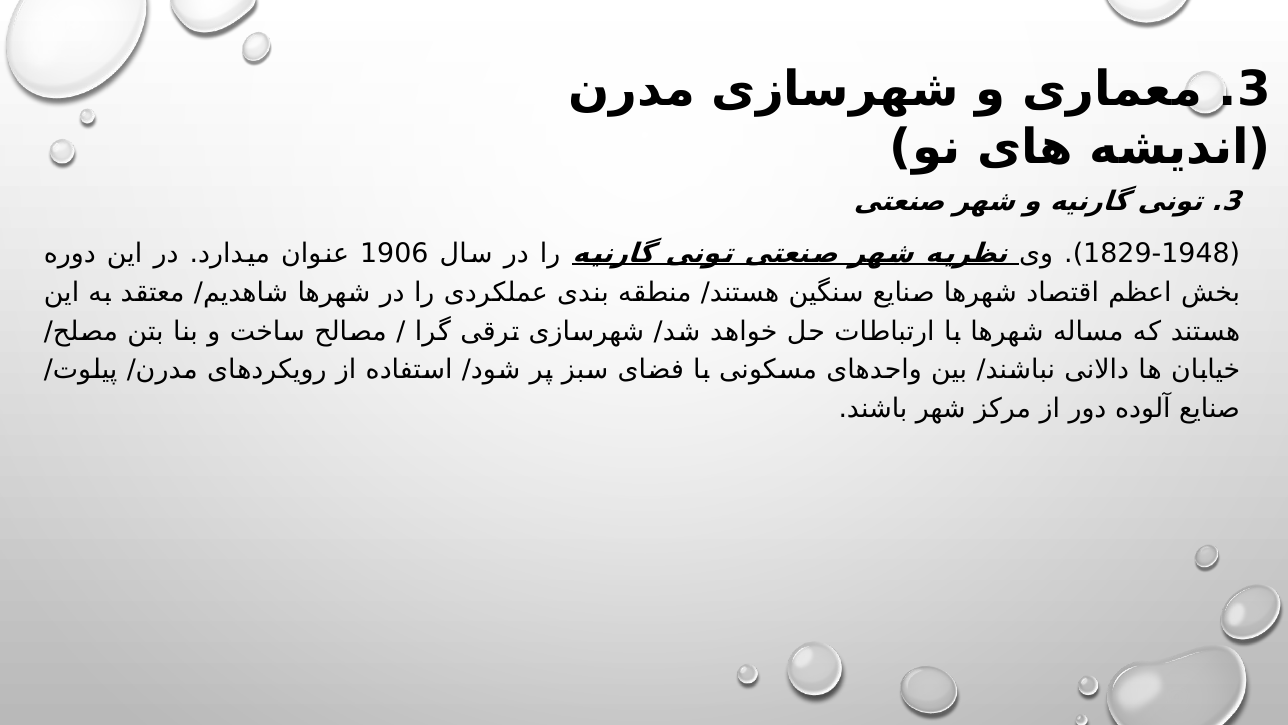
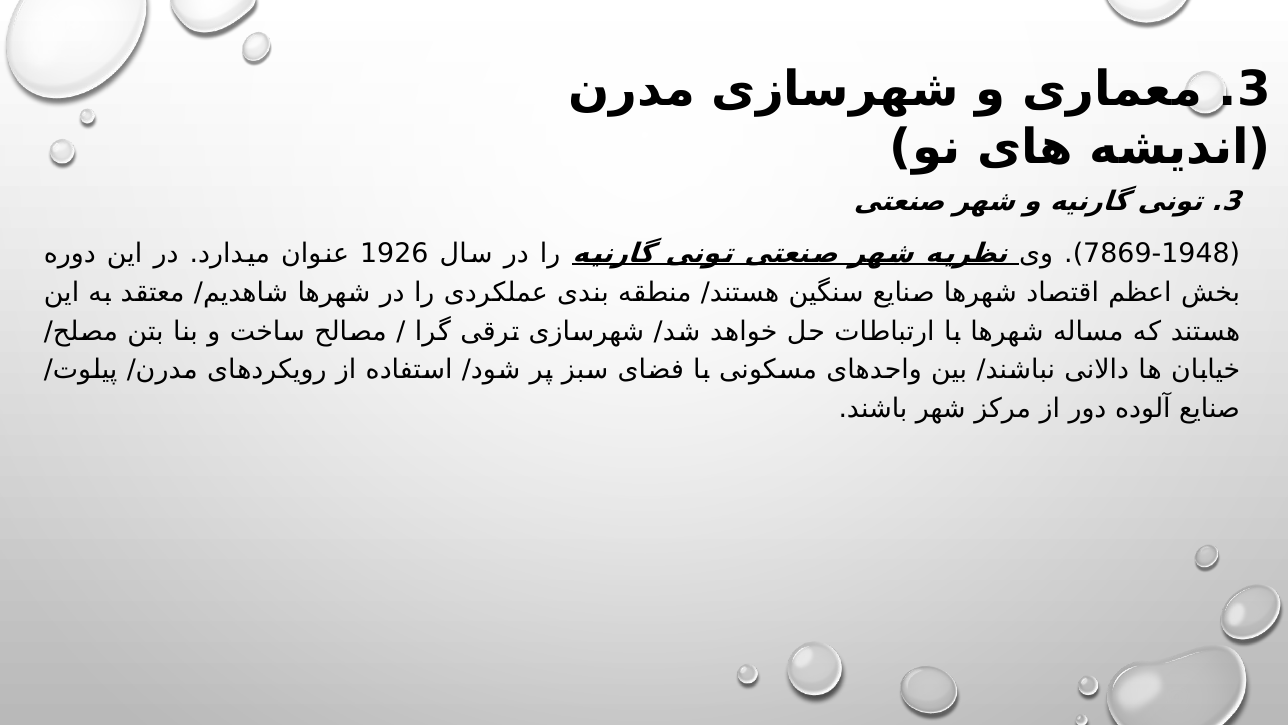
1906: 1906 -> 1926
1829-1948: 1829-1948 -> 7869-1948
